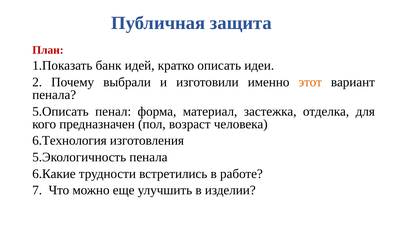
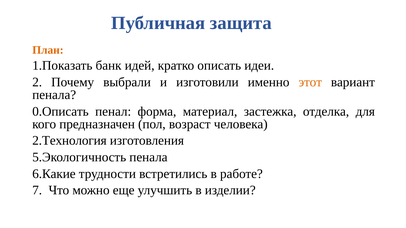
План colour: red -> orange
5.Описать: 5.Описать -> 0.Описать
6.Технология: 6.Технология -> 2.Технология
